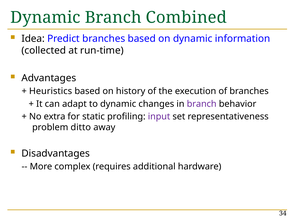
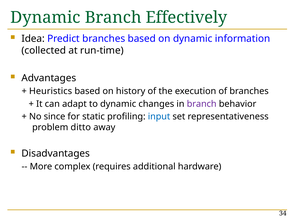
Combined: Combined -> Effectively
extra: extra -> since
input colour: purple -> blue
